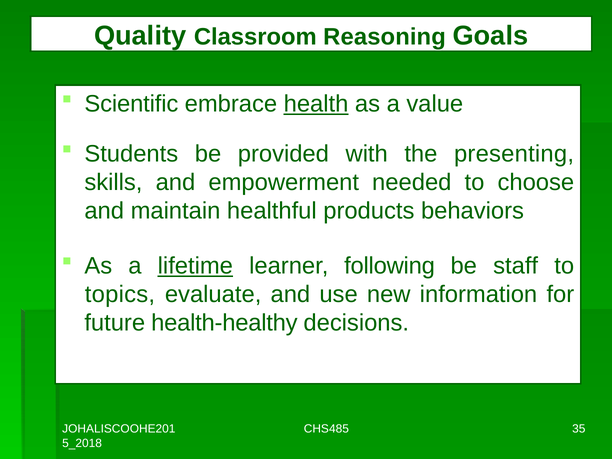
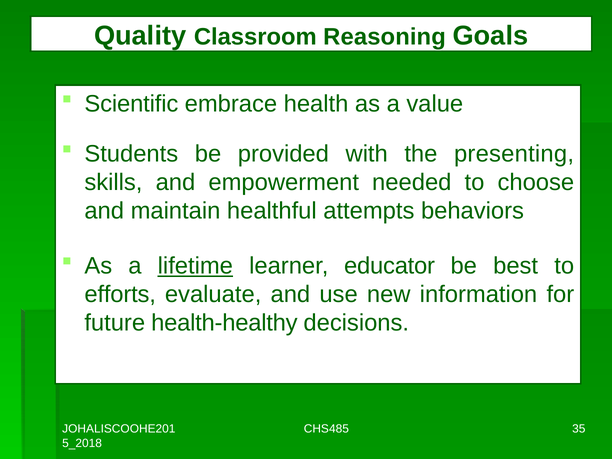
health underline: present -> none
products: products -> attempts
following: following -> educator
staff: staff -> best
topics: topics -> efforts
